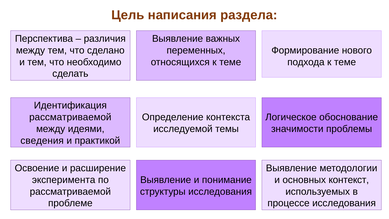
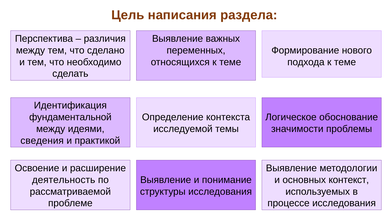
рассматриваемой at (70, 117): рассматриваемой -> фундаментальной
эксперимента: эксперимента -> деятельность
